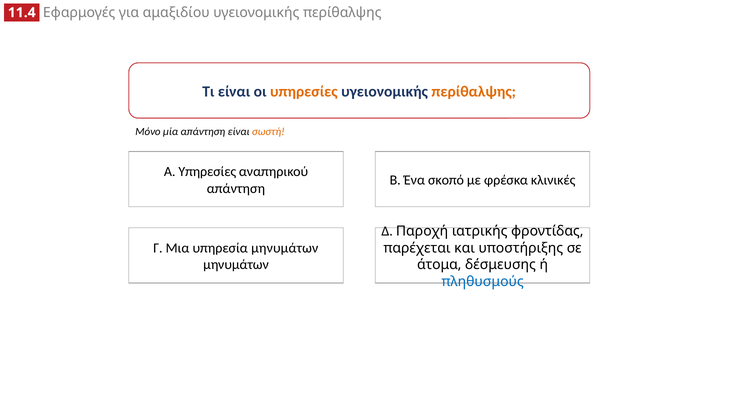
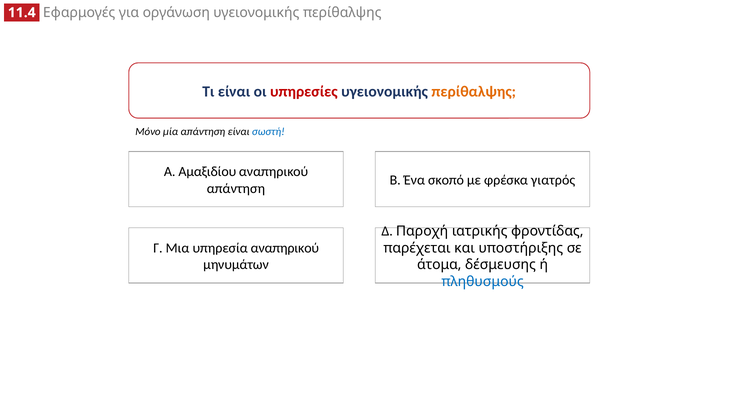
αμαξιδίου: αμαξιδίου -> οργάνωση
υπηρεσίες at (304, 92) colour: orange -> red
σωστή colour: orange -> blue
A Υπηρεσίες: Υπηρεσίες -> Αμαξιδίου
κλινικές: κλινικές -> γιατρός
υπηρεσία μηνυμάτων: μηνυμάτων -> αναπηρικού
